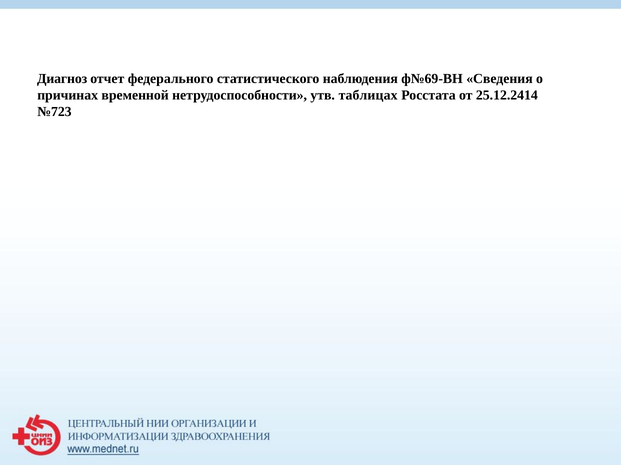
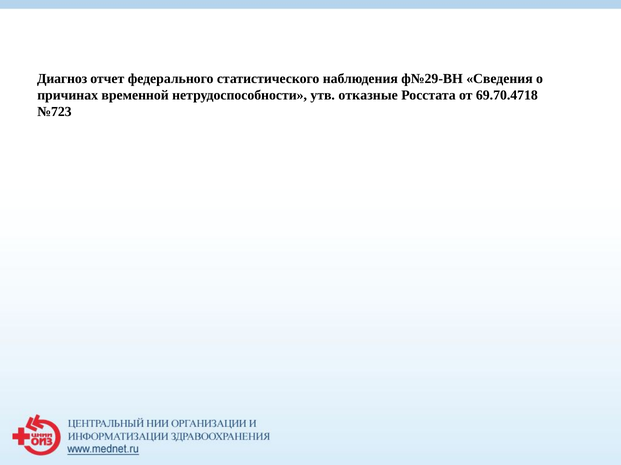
ф№69-ВН: ф№69-ВН -> ф№29-ВН
таблицах: таблицах -> отказные
25.12.2414: 25.12.2414 -> 69.70.4718
